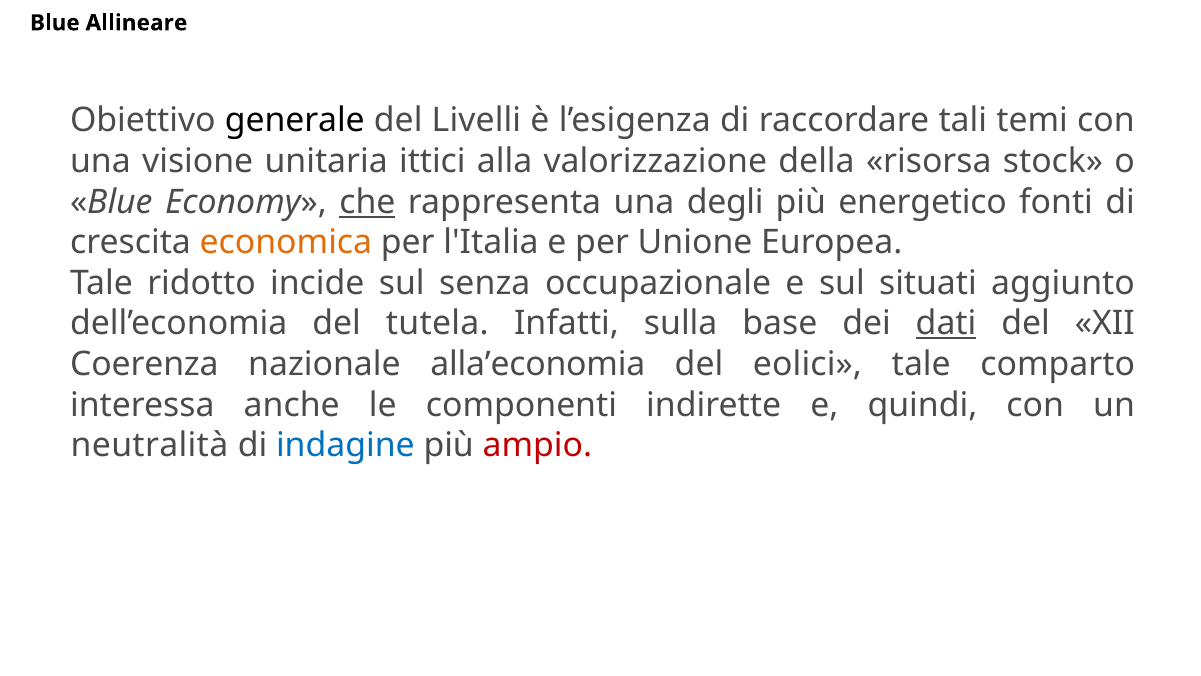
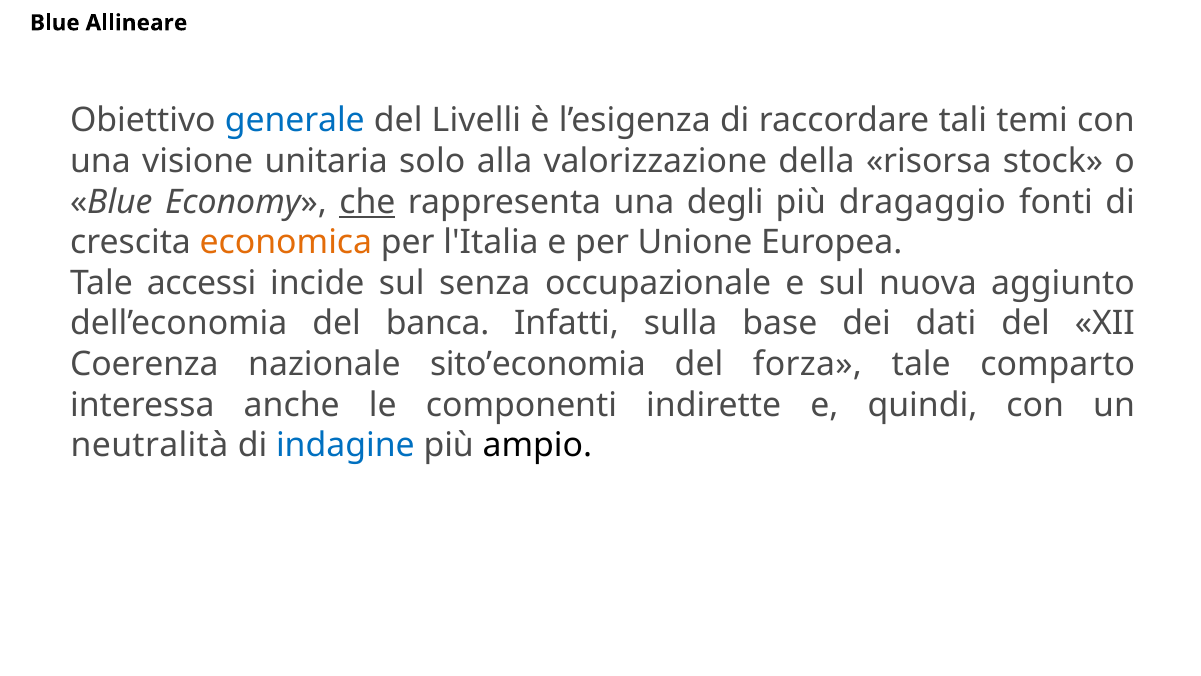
generale colour: black -> blue
ittici: ittici -> solo
energetico: energetico -> dragaggio
ridotto: ridotto -> accessi
situati: situati -> nuova
tutela: tutela -> banca
dati underline: present -> none
alla’economia: alla’economia -> sito’economia
eolici: eolici -> forza
ampio colour: red -> black
